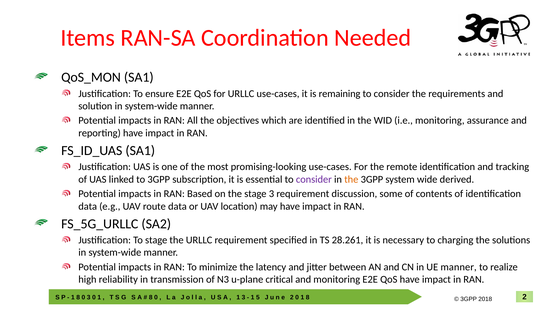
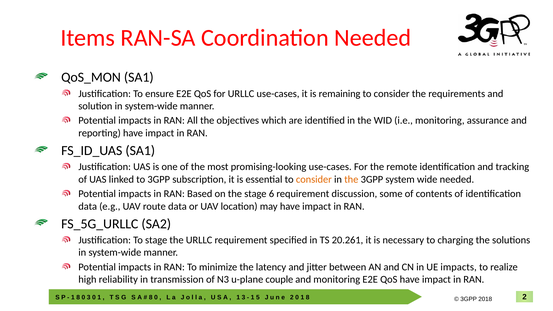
consider at (314, 179) colour: purple -> orange
wide derived: derived -> needed
stage 3: 3 -> 6
28.261: 28.261 -> 20.261
UE manner: manner -> impacts
critical: critical -> couple
